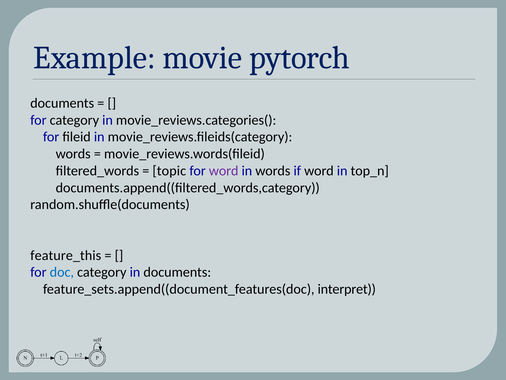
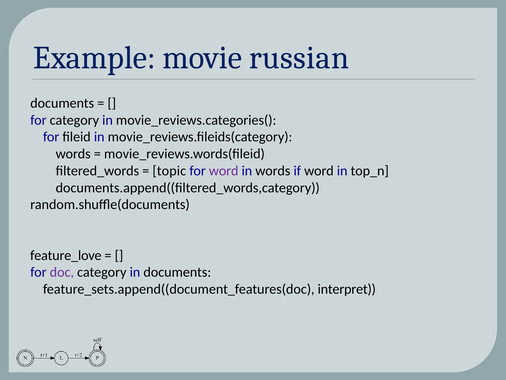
pytorch: pytorch -> russian
feature_this: feature_this -> feature_love
doc colour: blue -> purple
